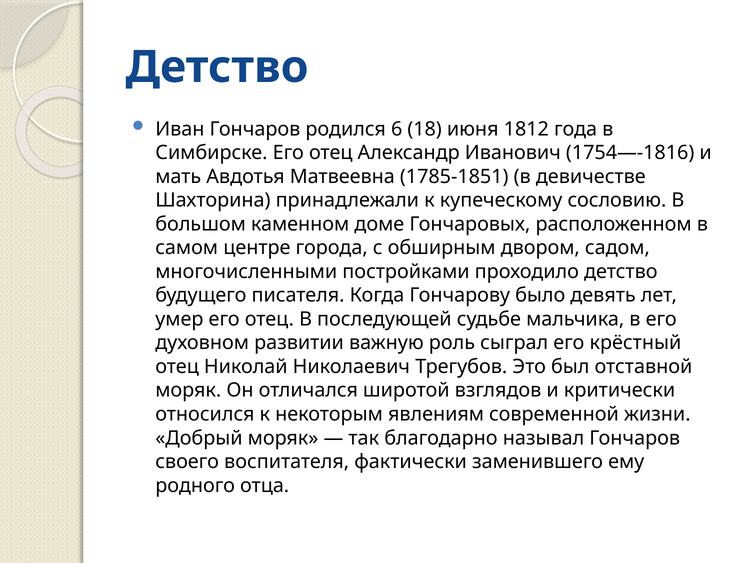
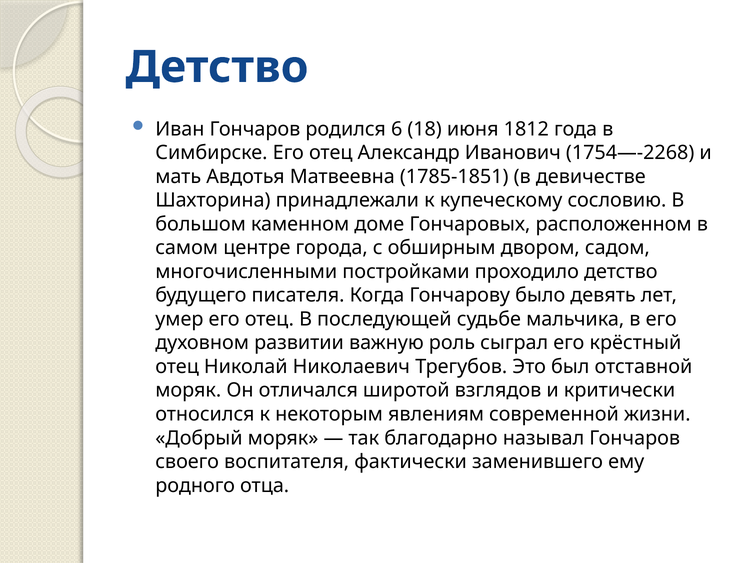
1754—-1816: 1754—-1816 -> 1754—-2268
